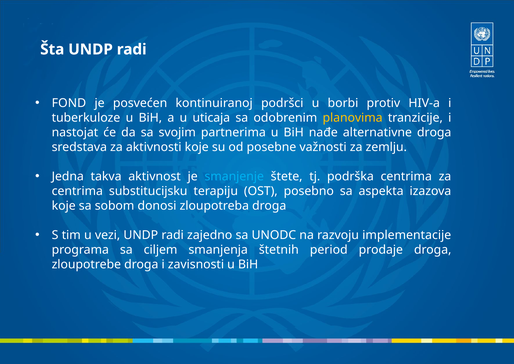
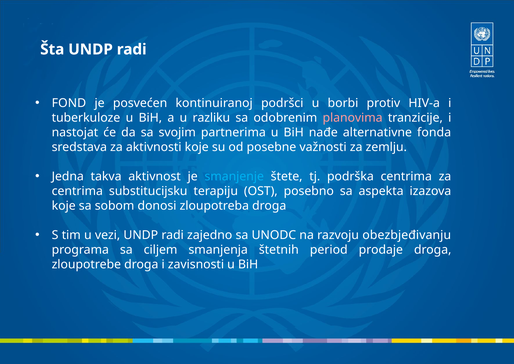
uticaja: uticaja -> razliku
planovima colour: yellow -> pink
alternativne droga: droga -> fonda
implementacije: implementacije -> obezbjeđivanju
